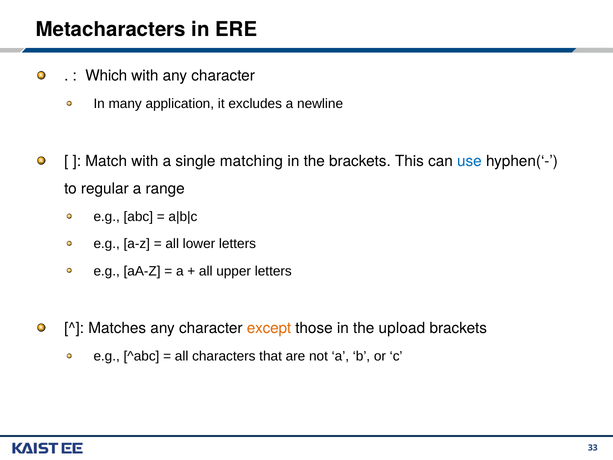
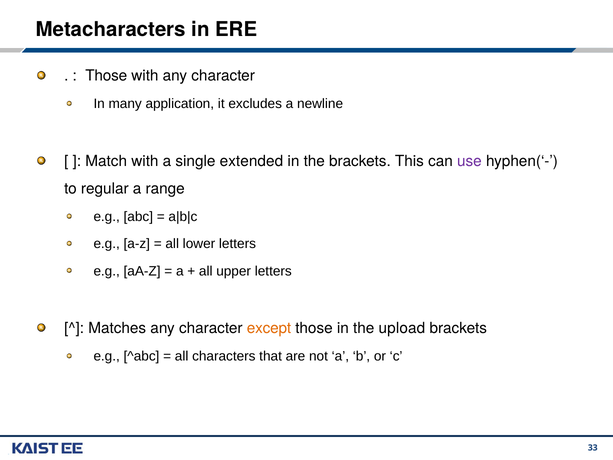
Which at (106, 76): Which -> Those
matching: matching -> extended
use colour: blue -> purple
